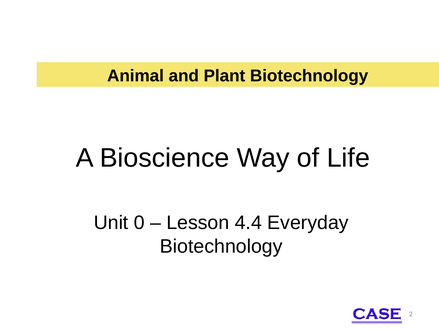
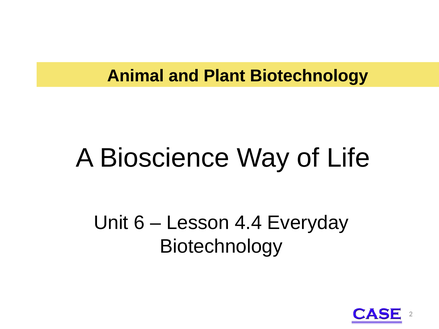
0: 0 -> 6
